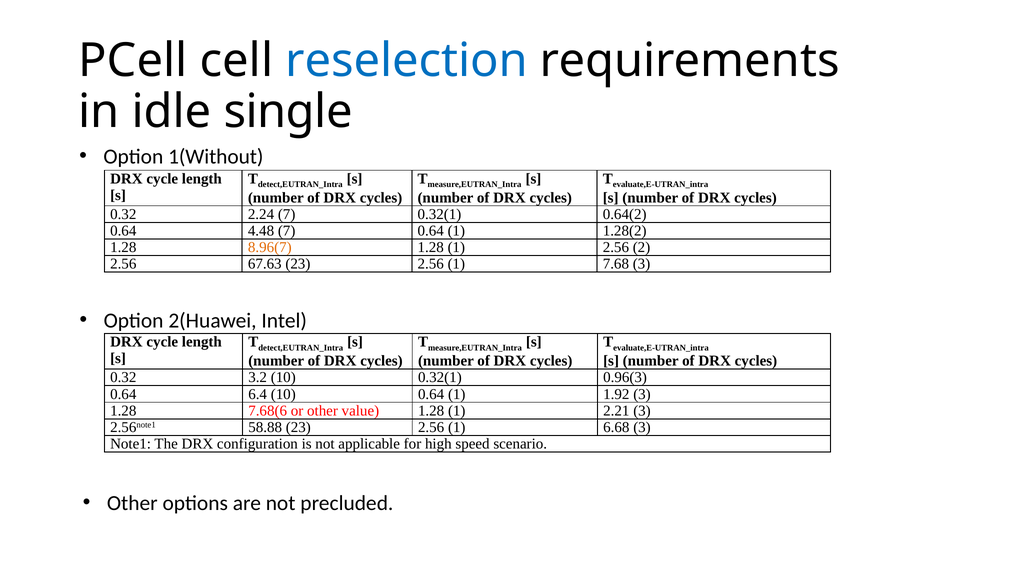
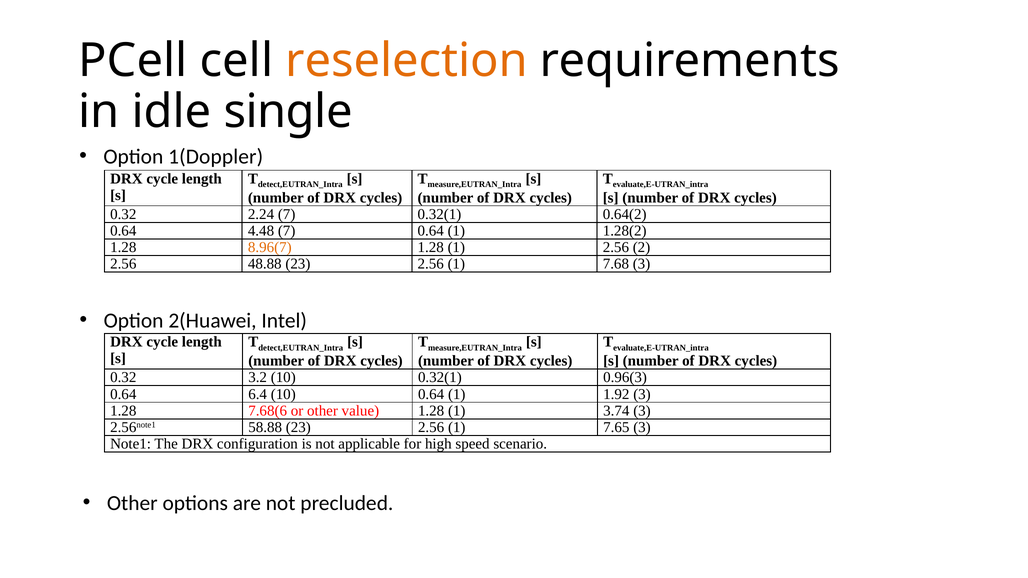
reselection colour: blue -> orange
1(Without: 1(Without -> 1(Doppler
67.63: 67.63 -> 48.88
2.21: 2.21 -> 3.74
6.68: 6.68 -> 7.65
